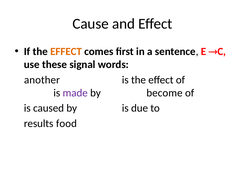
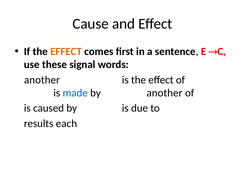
made colour: purple -> blue
by become: become -> another
food: food -> each
